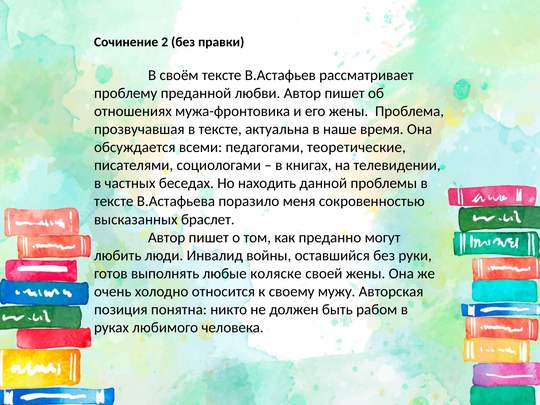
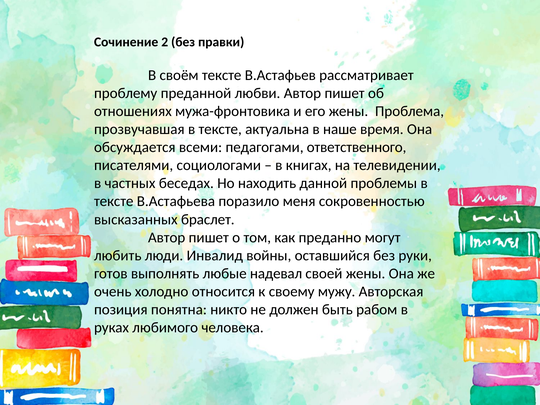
теоретические: теоретические -> ответственного
коляске: коляске -> надевал
